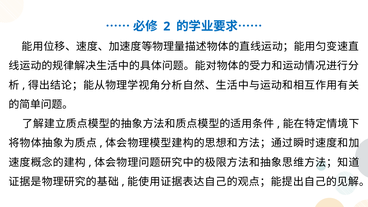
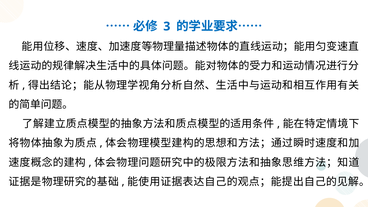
2: 2 -> 3
